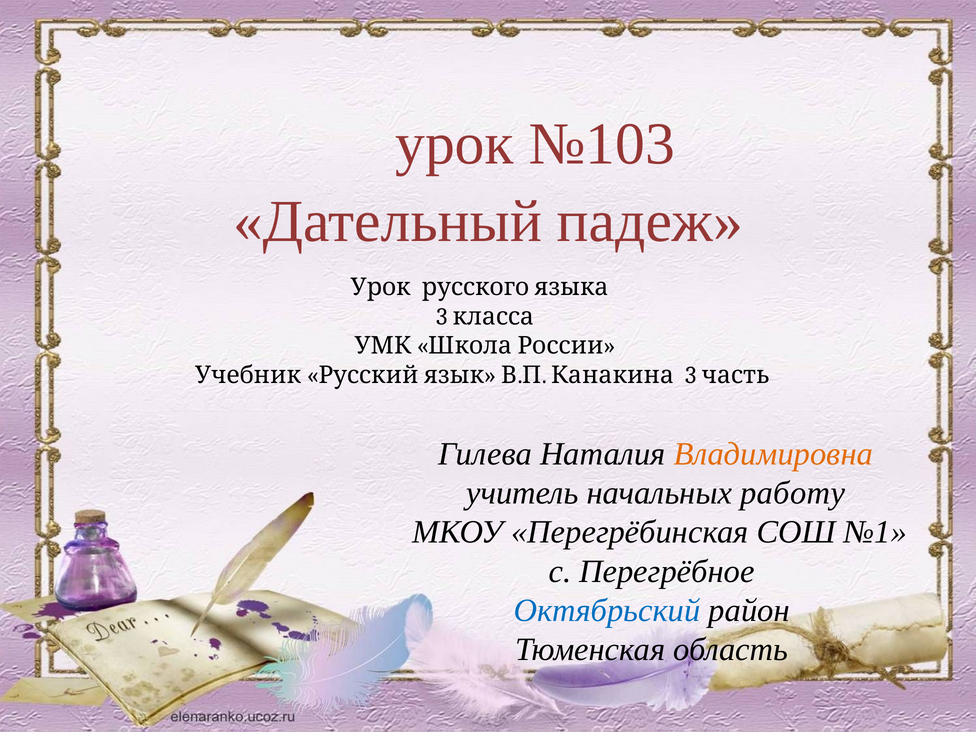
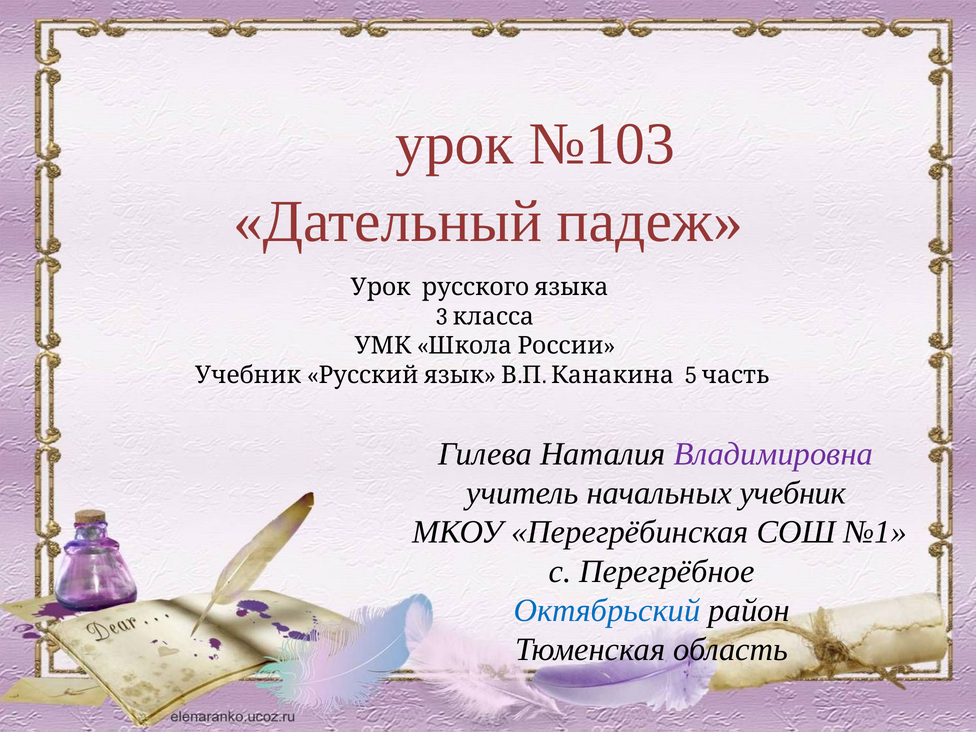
3 at (691, 375): 3 -> 5
Владимировна colour: orange -> purple
начальных работу: работу -> учебник
